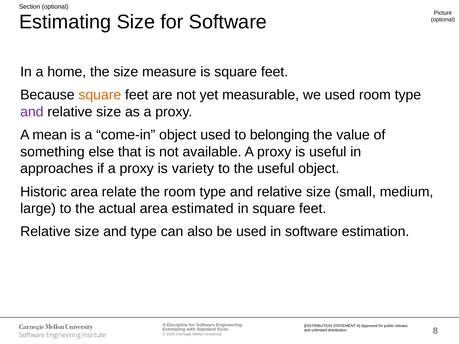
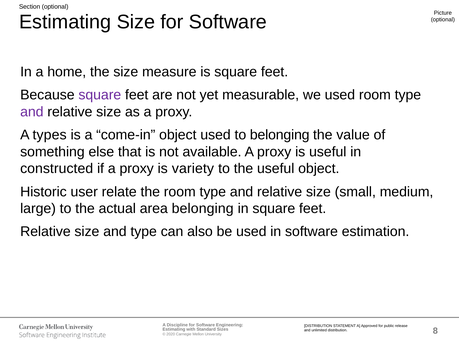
square at (100, 95) colour: orange -> purple
mean: mean -> types
approaches: approaches -> constructed
Historic area: area -> user
area estimated: estimated -> belonging
